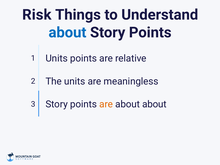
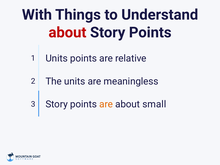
Risk: Risk -> With
about at (67, 32) colour: blue -> red
about about: about -> small
